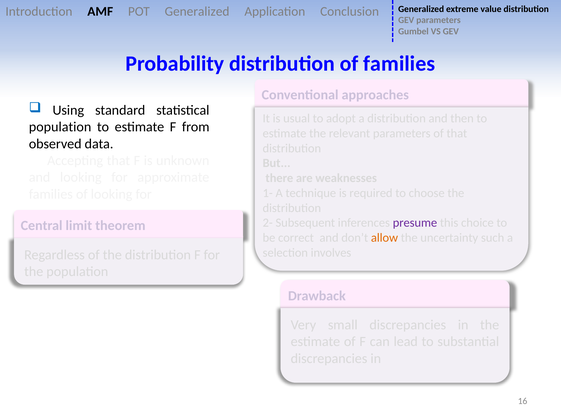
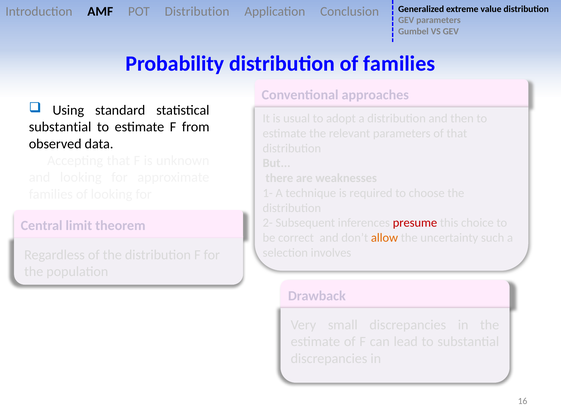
POT Generalized: Generalized -> Distribution
population at (60, 127): population -> substantial
presume colour: purple -> red
